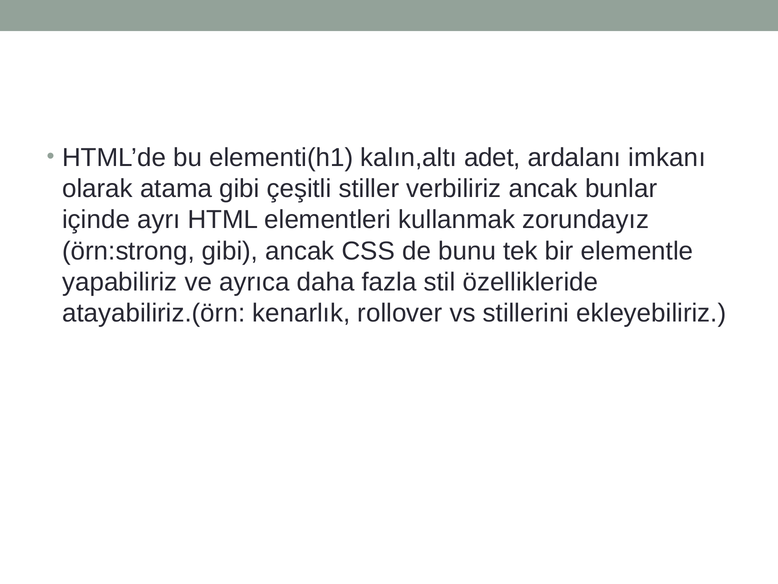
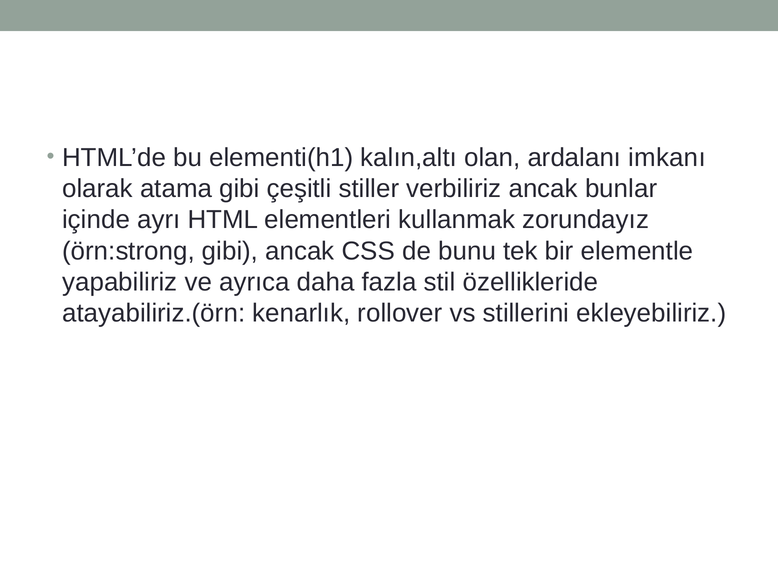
adet: adet -> olan
